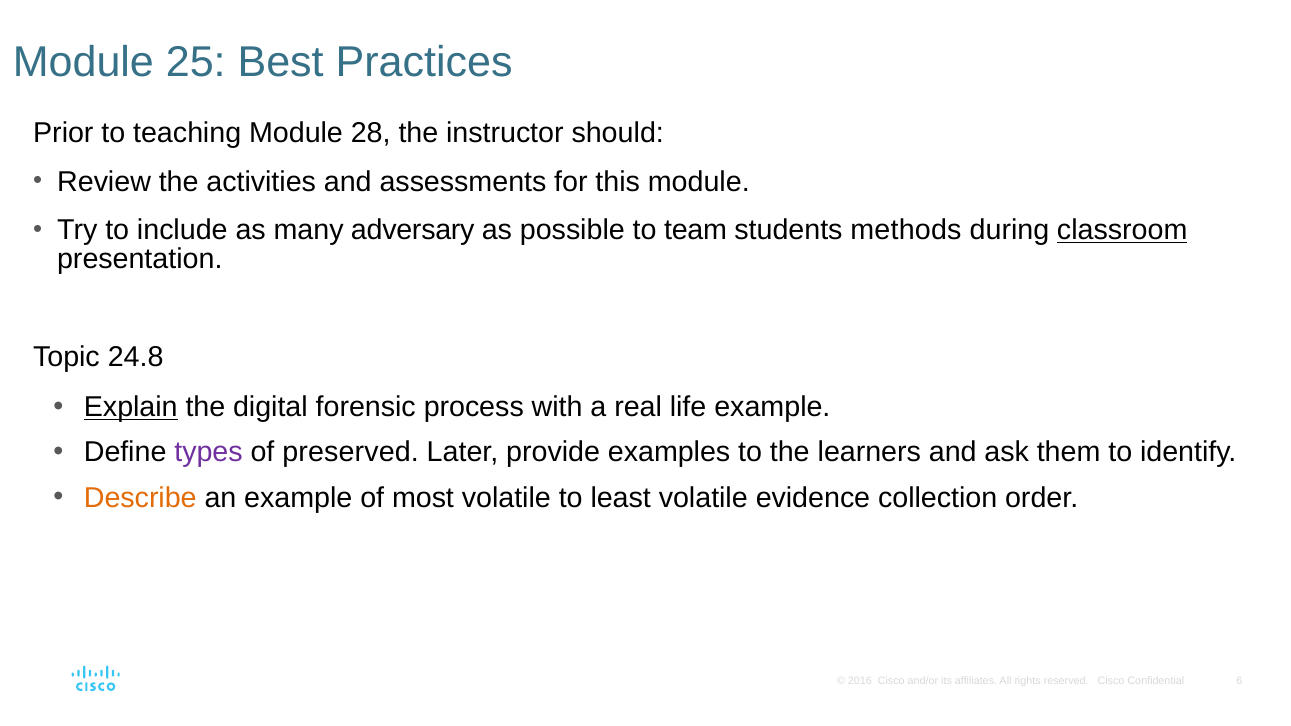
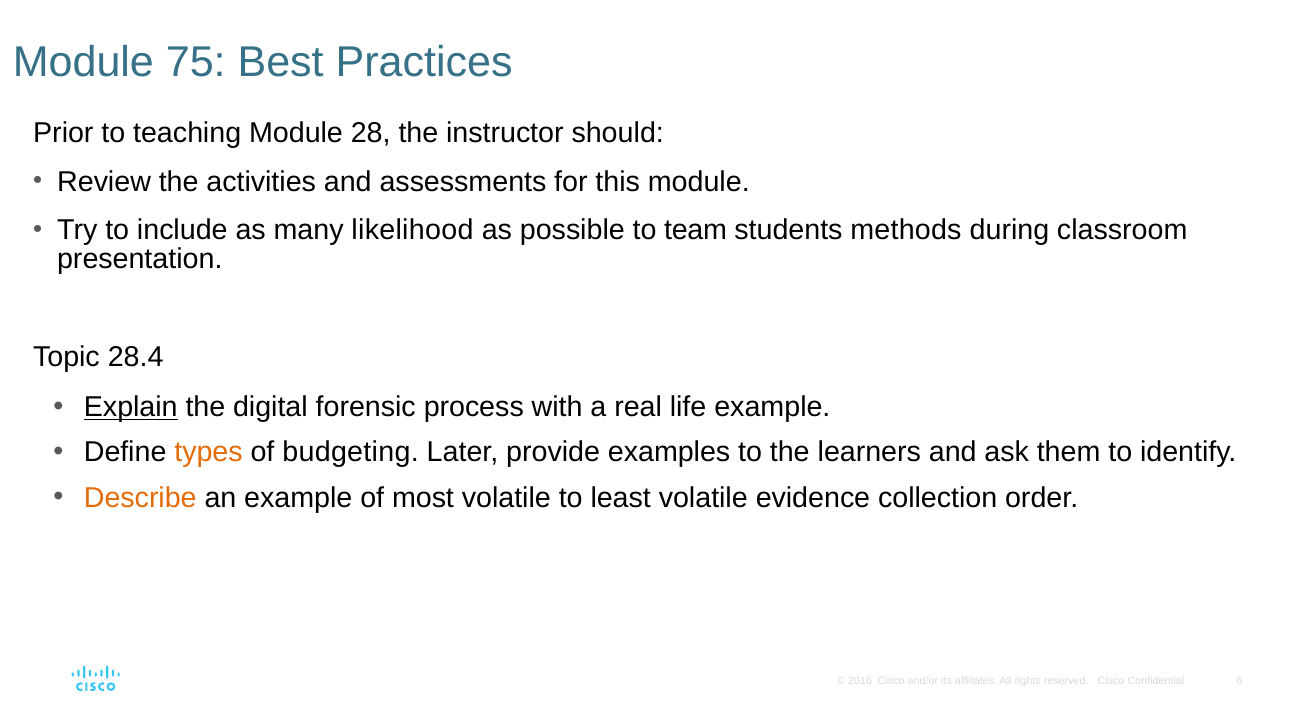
25: 25 -> 75
adversary: adversary -> likelihood
classroom underline: present -> none
24.8: 24.8 -> 28.4
types colour: purple -> orange
preserved: preserved -> budgeting
